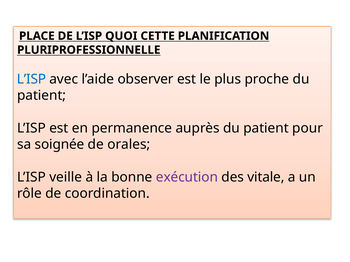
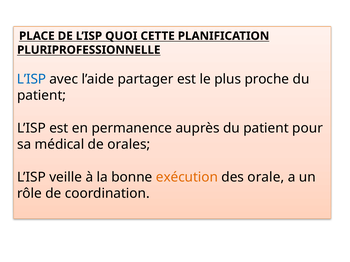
observer: observer -> partager
soignée: soignée -> médical
exécution colour: purple -> orange
vitale: vitale -> orale
